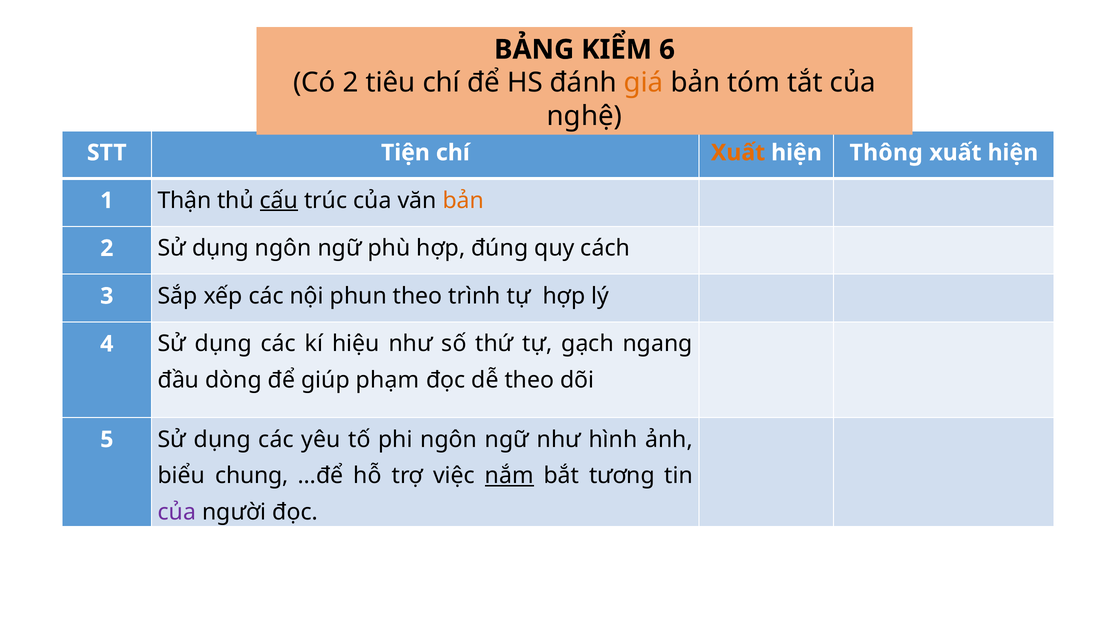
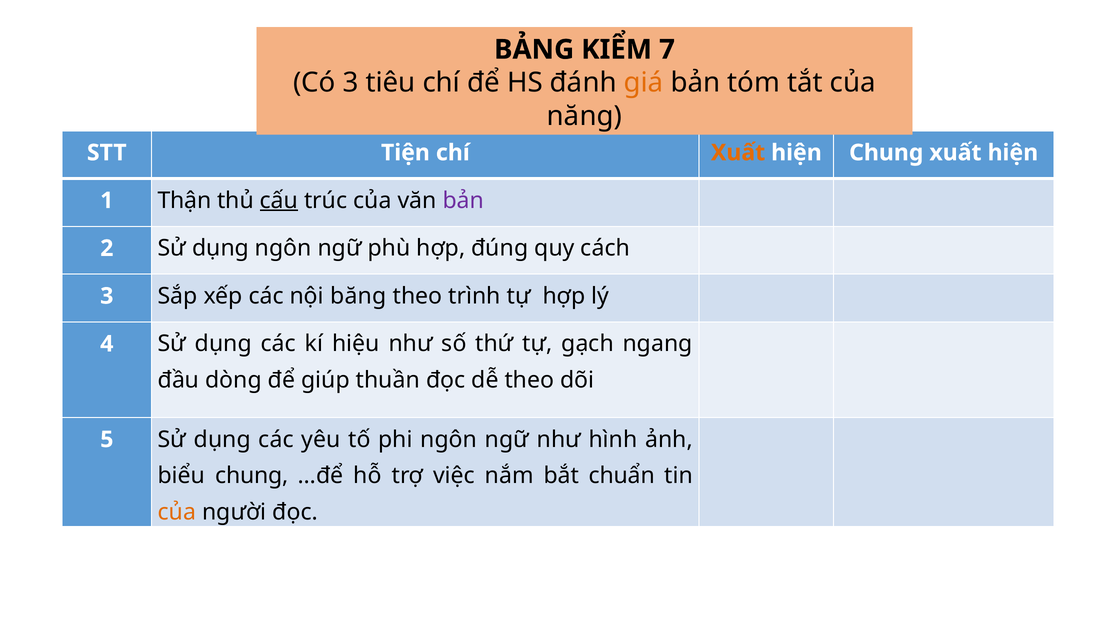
6: 6 -> 7
Có 2: 2 -> 3
nghệ: nghệ -> năng
hiện Thông: Thông -> Chung
bản at (463, 201) colour: orange -> purple
phun: phun -> băng
phạm: phạm -> thuần
nắm underline: present -> none
tương: tương -> chuẩn
của at (177, 512) colour: purple -> orange
